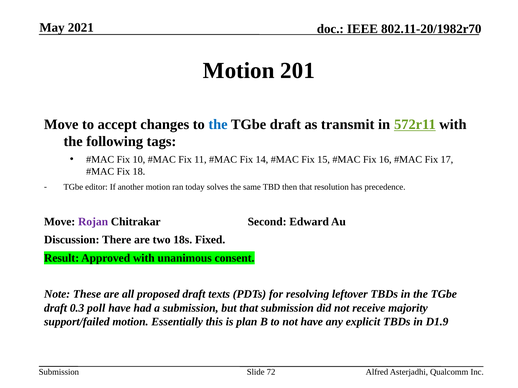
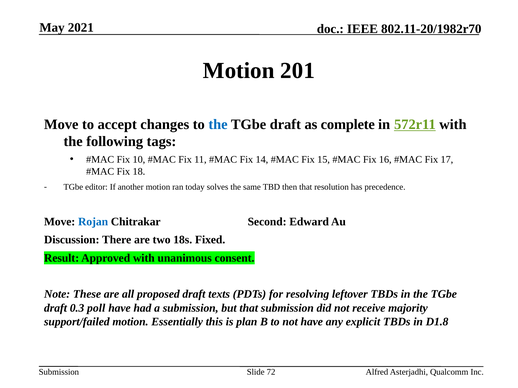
transmit: transmit -> complete
Rojan colour: purple -> blue
D1.9: D1.9 -> D1.8
